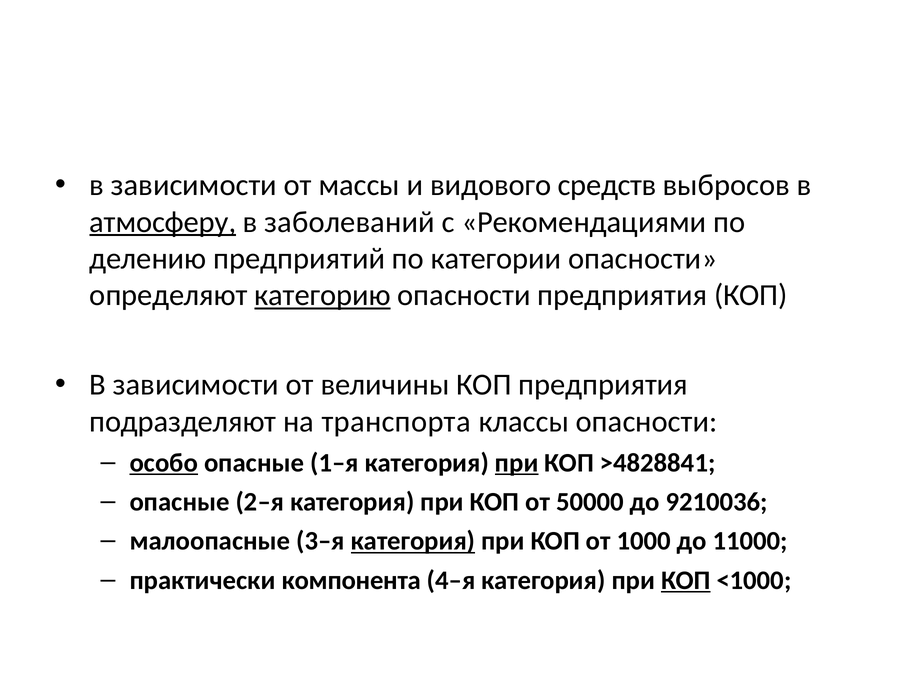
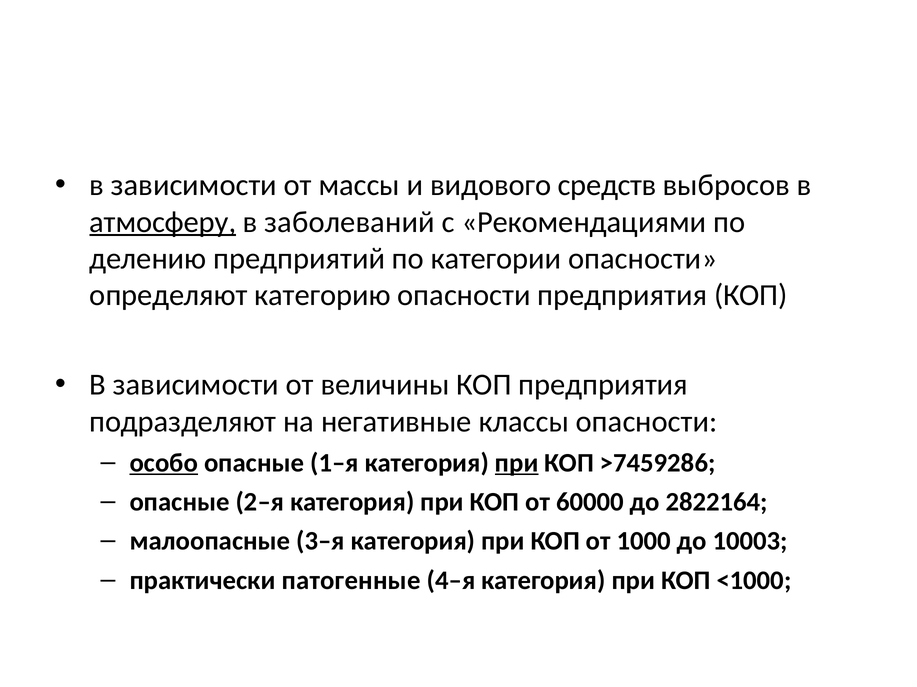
категорию underline: present -> none
транспорта: транспорта -> негативные
>4828841: >4828841 -> >7459286
50000: 50000 -> 60000
9210036: 9210036 -> 2822164
категория at (413, 542) underline: present -> none
11000: 11000 -> 10003
компонента: компонента -> патогенные
КОП at (686, 581) underline: present -> none
